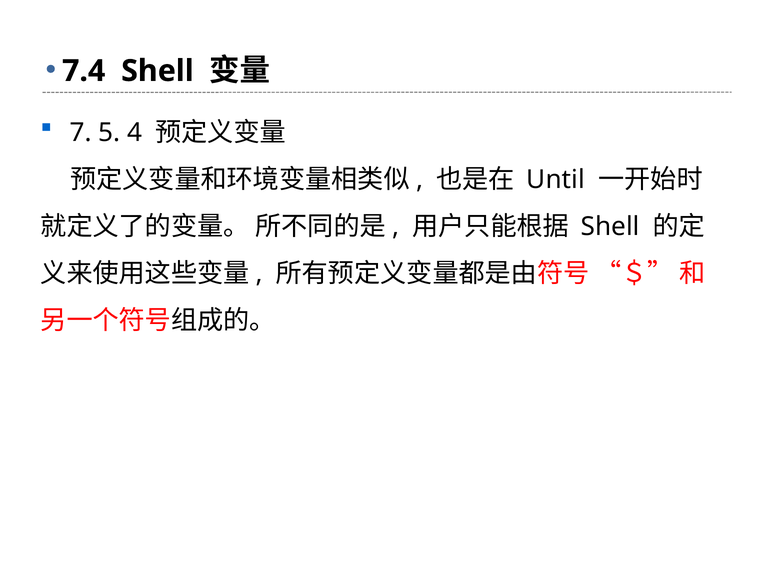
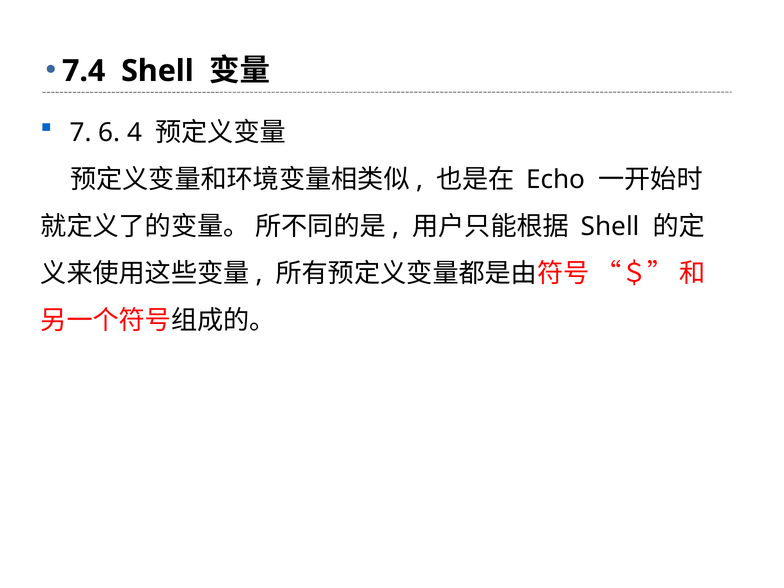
5: 5 -> 6
Until: Until -> Echo
